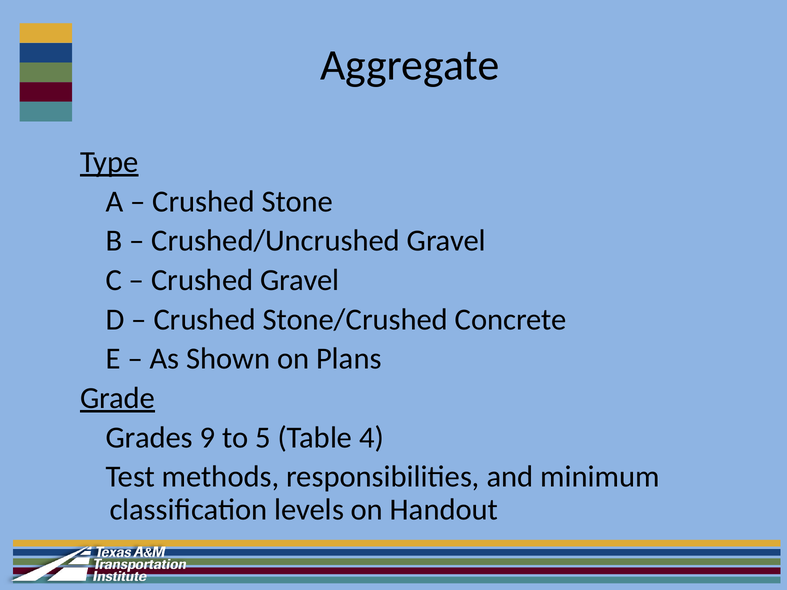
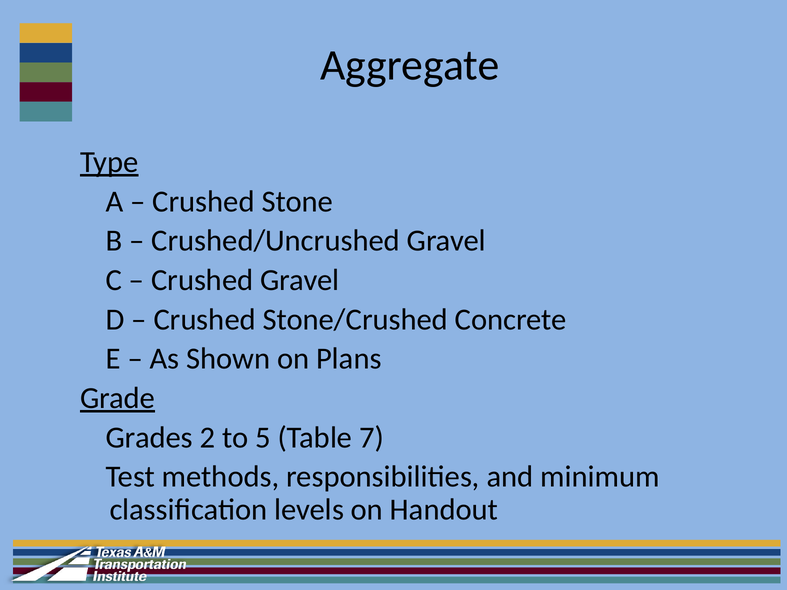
9: 9 -> 2
4: 4 -> 7
